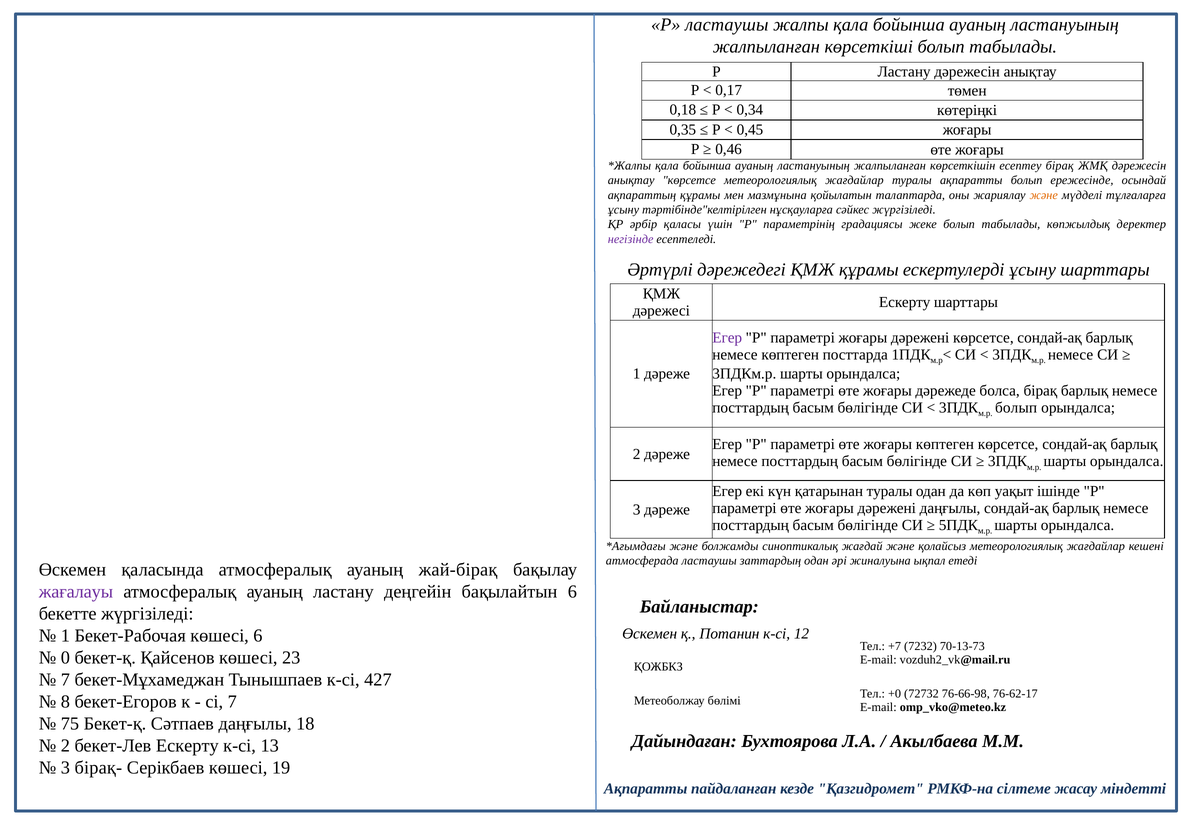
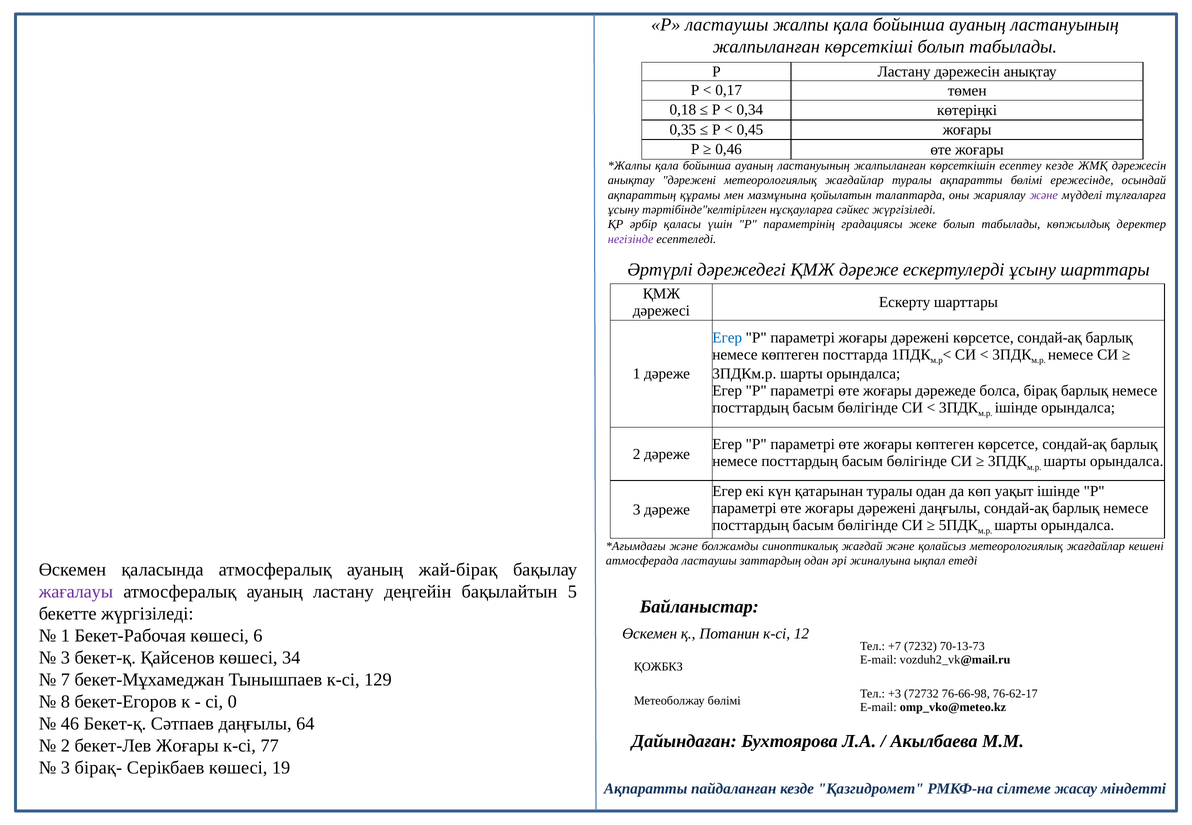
есептеу бірақ: бірақ -> кезде
анықтау көрсетсе: көрсетсе -> дәрежені
ақпаратты болып: болып -> бөлімі
және at (1044, 195) colour: orange -> purple
ҚМЖ құрамы: құрамы -> дәреже
Егер at (727, 338) colour: purple -> blue
болып at (1016, 408): болып -> ішінде
бақылайтын 6: 6 -> 5
0 at (65, 658): 0 -> 3
23: 23 -> 34
427: 427 -> 129
+0: +0 -> +3
сі 7: 7 -> 0
75: 75 -> 46
18: 18 -> 64
бекет-Лев Ескерту: Ескерту -> Жоғары
13: 13 -> 77
